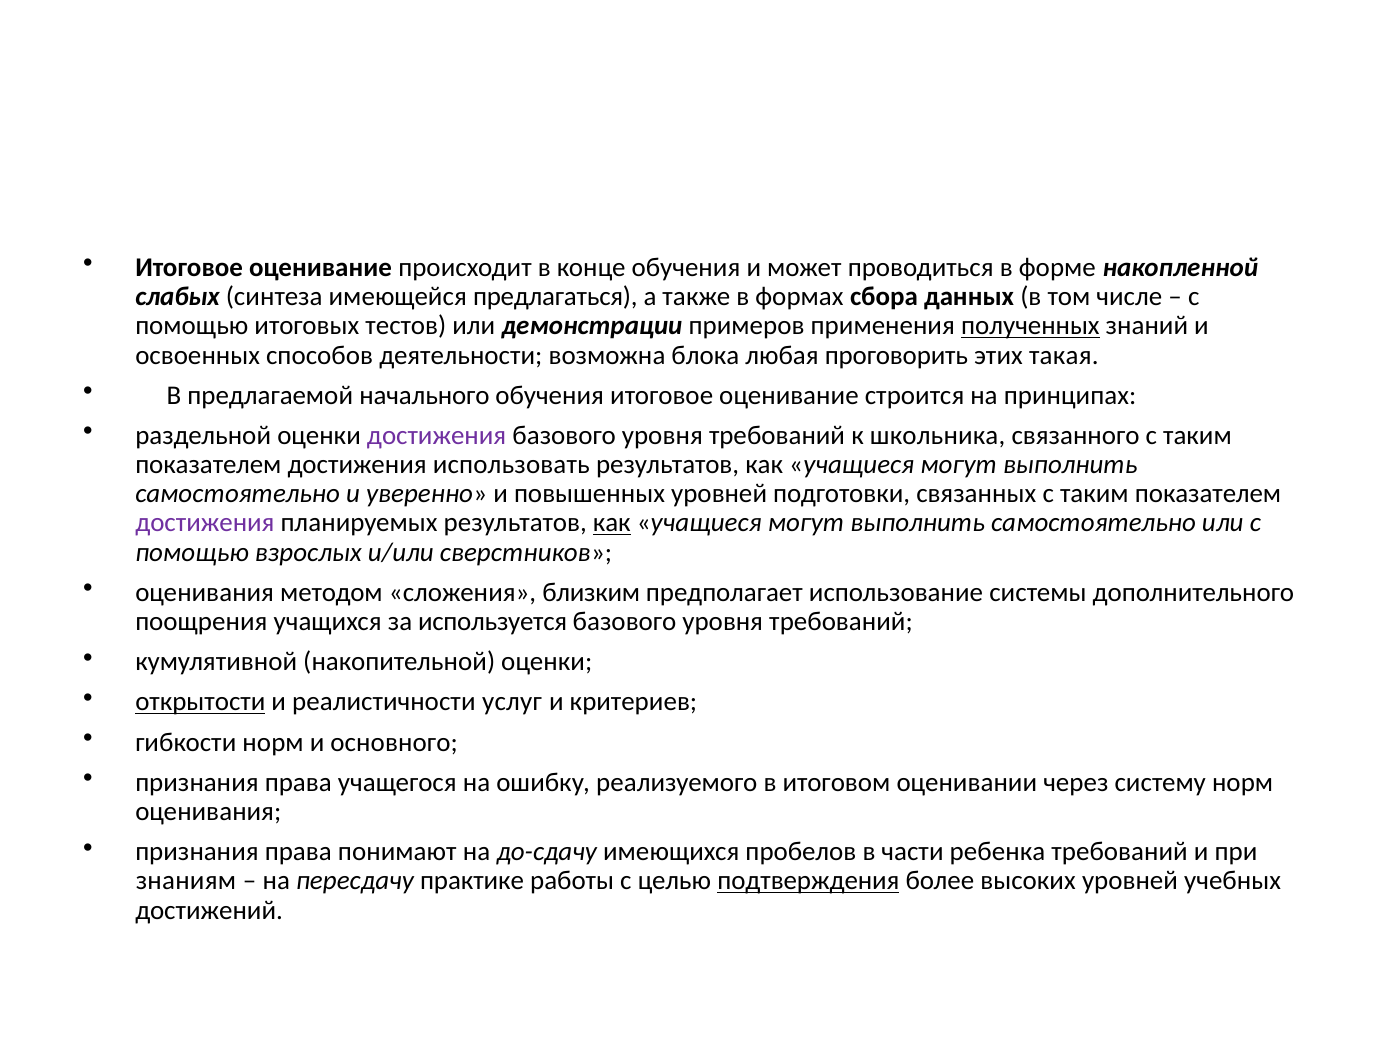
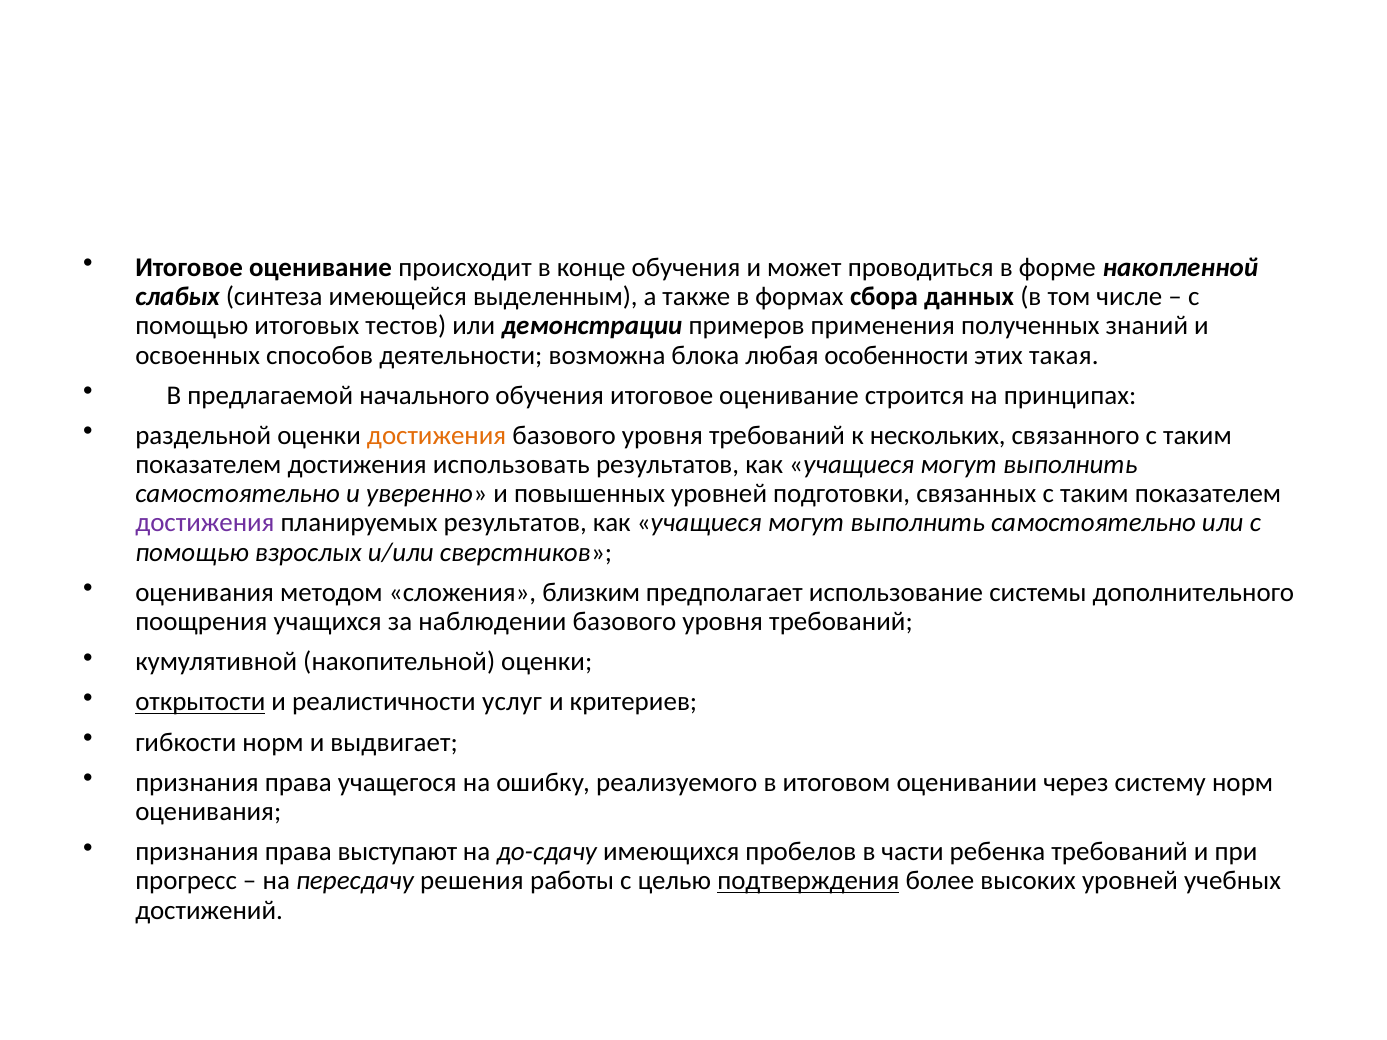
предлагаться: предлагаться -> выделенным
полученных underline: present -> none
проговорить: проговорить -> особенности
достижения at (437, 436) colour: purple -> orange
школьника: школьника -> нескольких
как at (612, 523) underline: present -> none
используется: используется -> наблюдении
основного: основного -> выдвигает
понимают: понимают -> выступают
знаниям: знаниям -> прогресс
практике: практике -> решения
